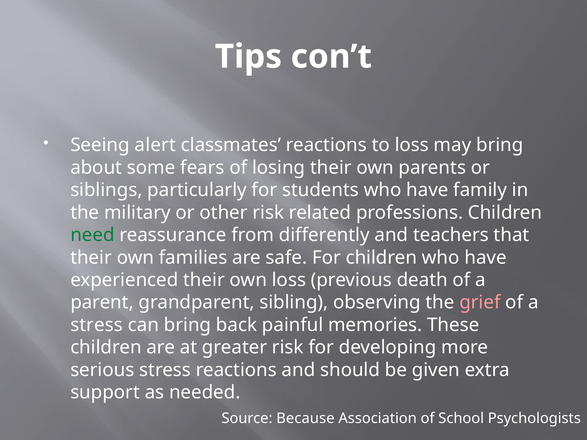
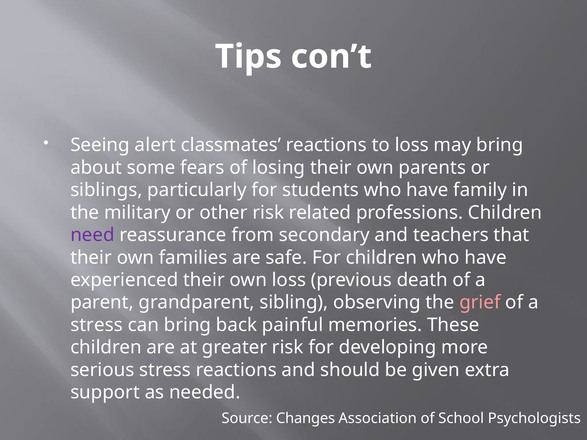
need colour: green -> purple
differently: differently -> secondary
Because: Because -> Changes
